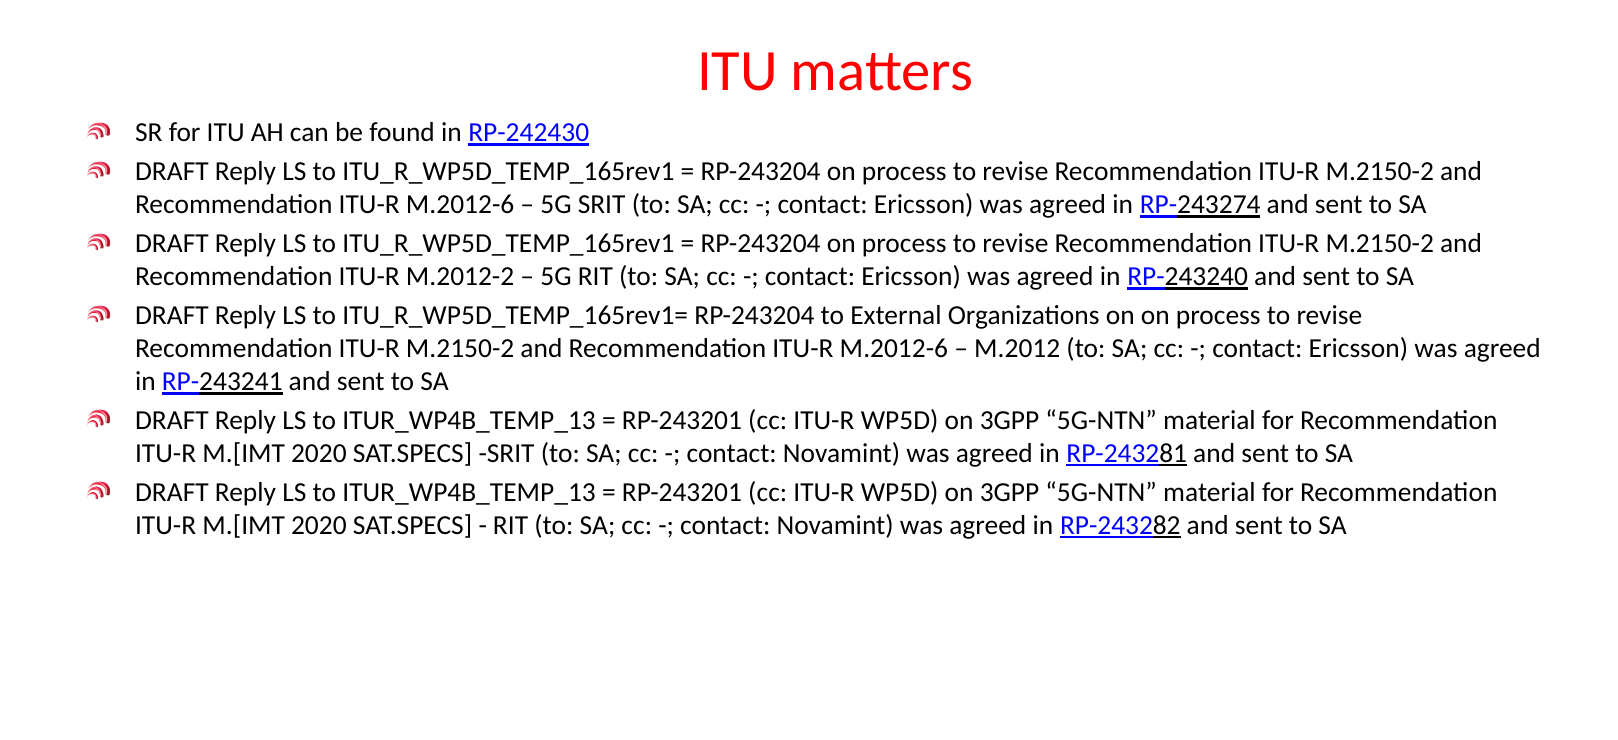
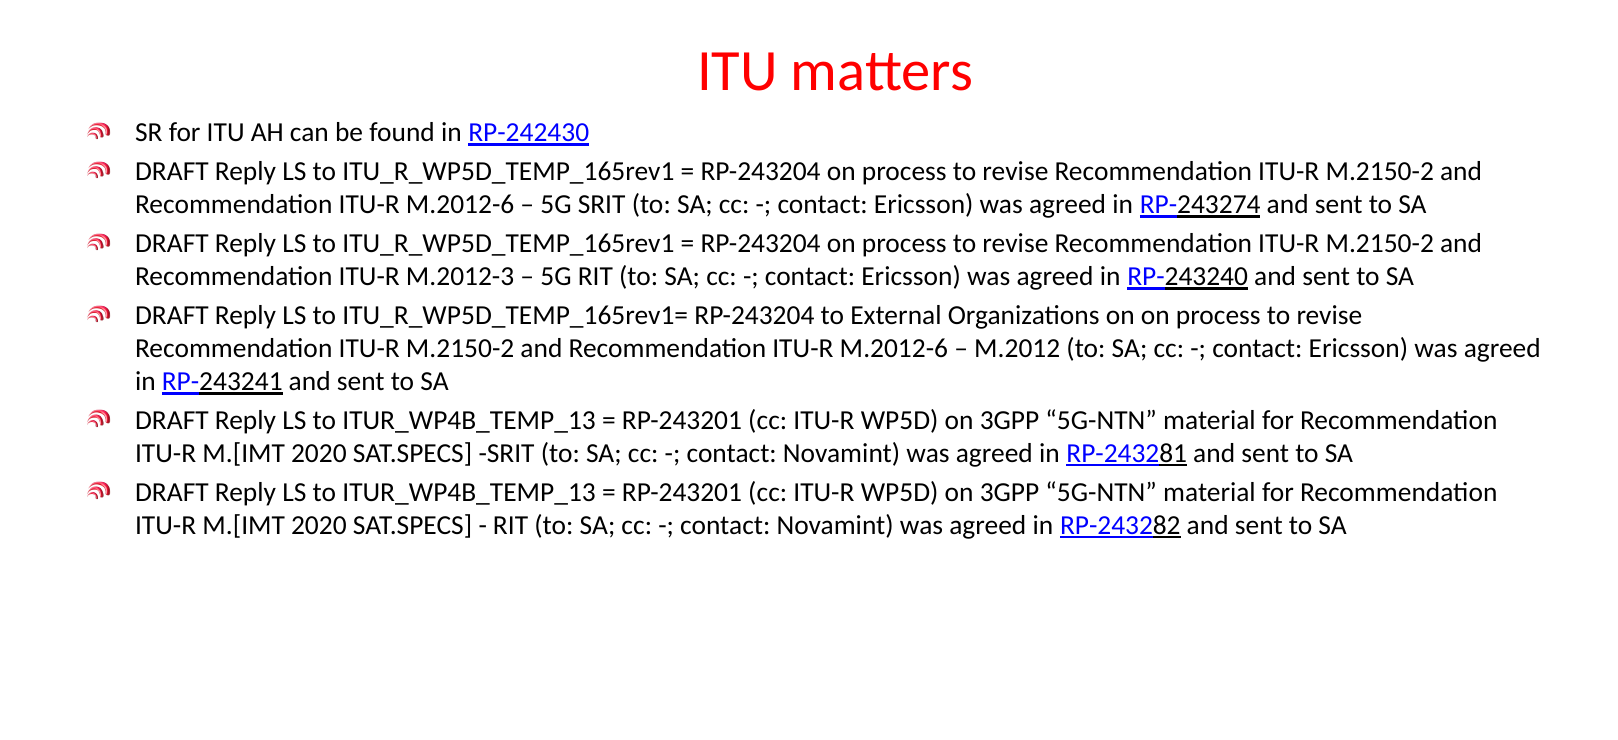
M.2012-2: M.2012-2 -> M.2012-3
